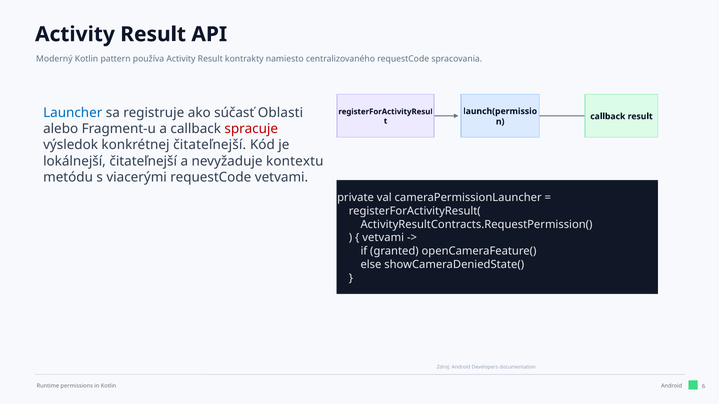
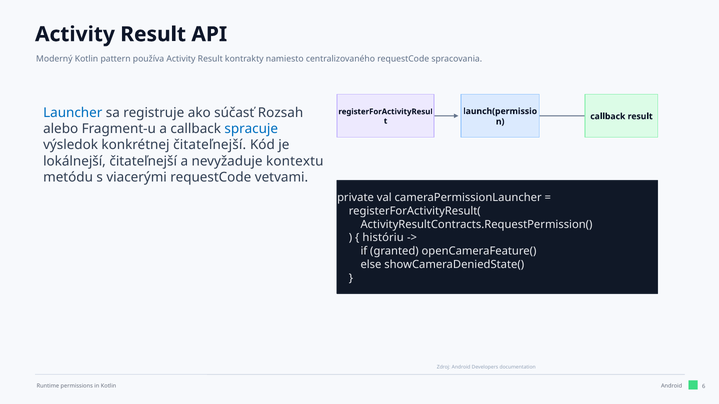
Oblasti: Oblasti -> Rozsah
spracuje colour: red -> blue
vetvami at (383, 238): vetvami -> históriu
